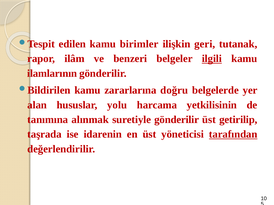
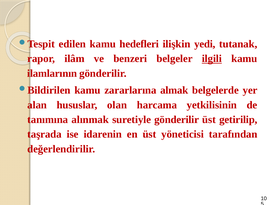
birimler: birimler -> hedefleri
geri: geri -> yedi
doğru: doğru -> almak
yolu: yolu -> olan
tarafından underline: present -> none
